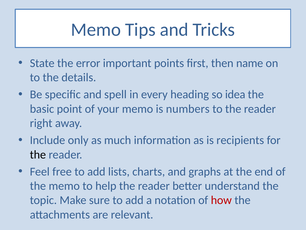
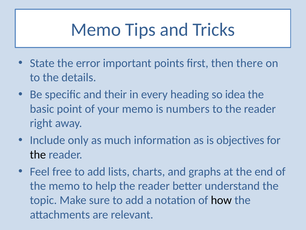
name: name -> there
spell: spell -> their
recipients: recipients -> objectives
how colour: red -> black
